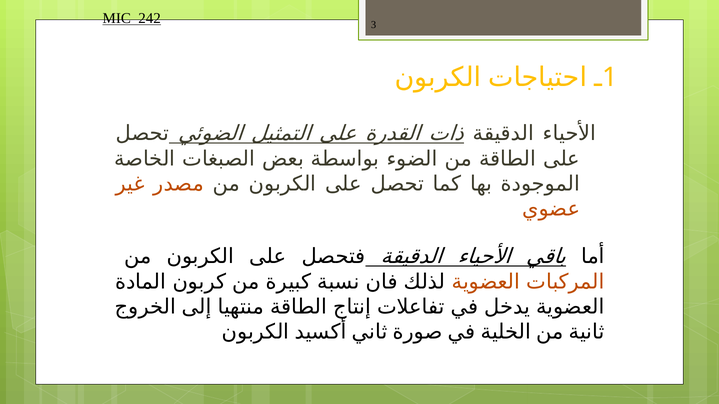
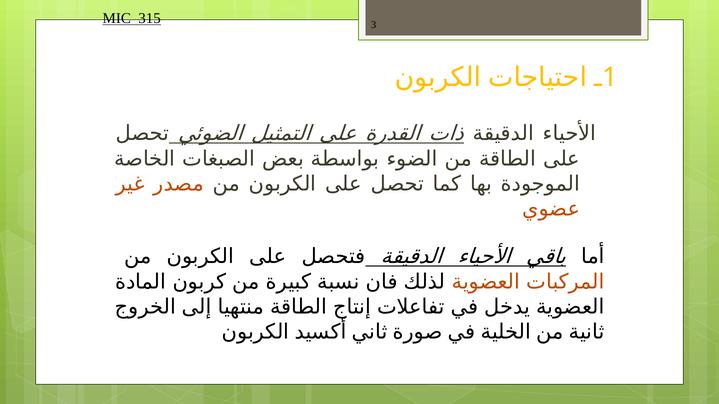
242: 242 -> 315
